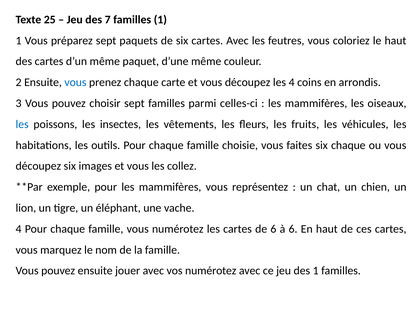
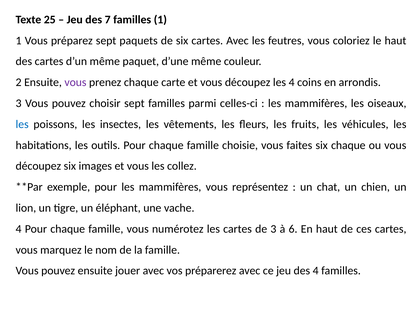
vous at (75, 82) colour: blue -> purple
de 6: 6 -> 3
vos numérotez: numérotez -> préparerez
des 1: 1 -> 4
